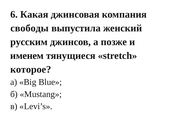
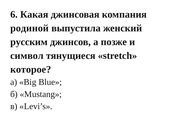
свободы: свободы -> родиной
именем: именем -> символ
